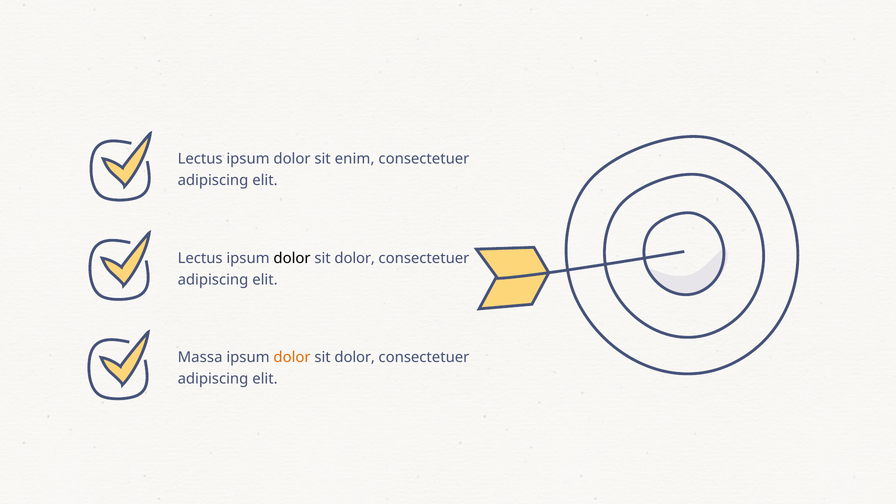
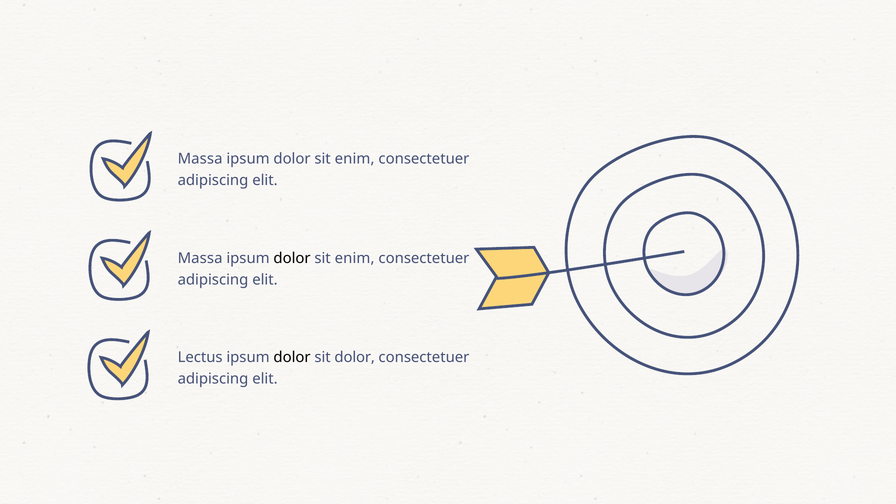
Lectus at (200, 159): Lectus -> Massa
Lectus at (200, 258): Lectus -> Massa
dolor at (355, 258): dolor -> enim
Massa: Massa -> Lectus
dolor at (292, 358) colour: orange -> black
